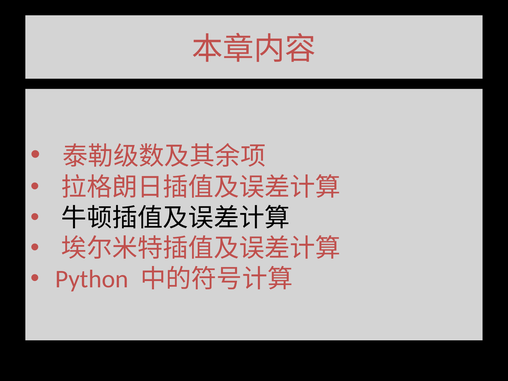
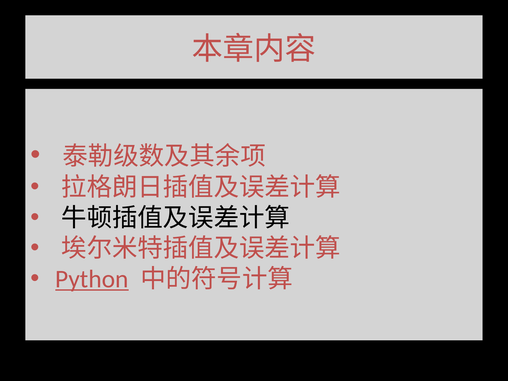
Python underline: none -> present
